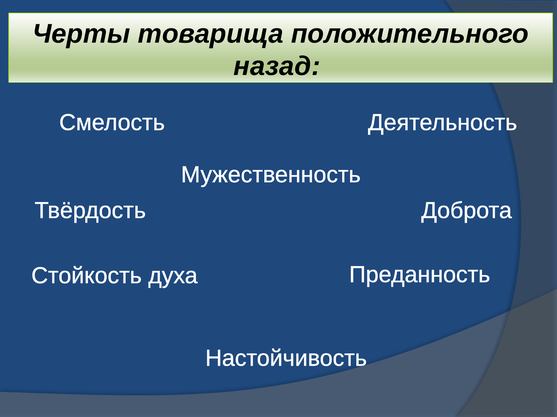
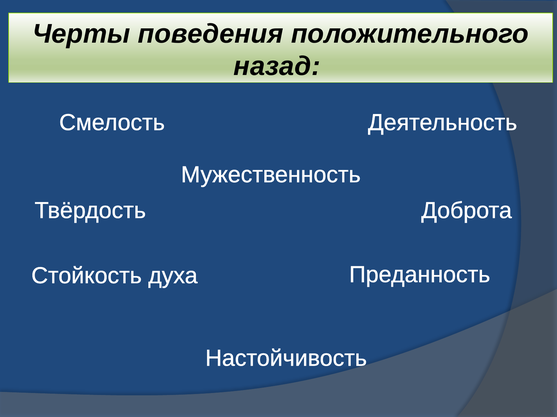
товарища: товарища -> поведения
